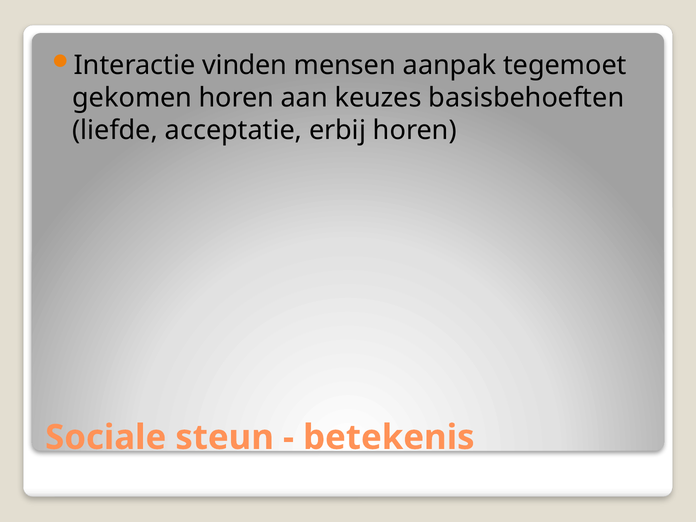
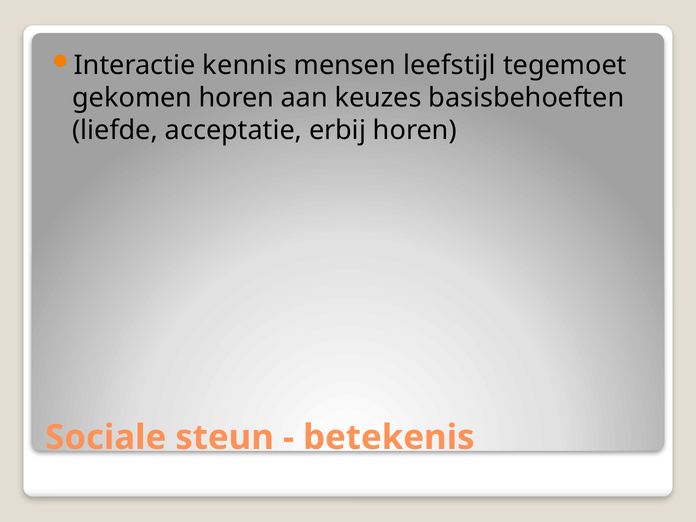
vinden: vinden -> kennis
aanpak: aanpak -> leefstijl
